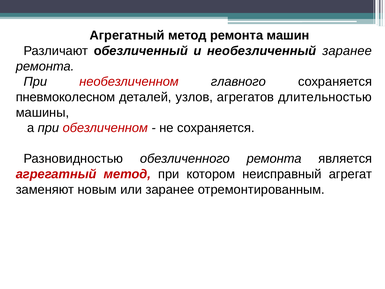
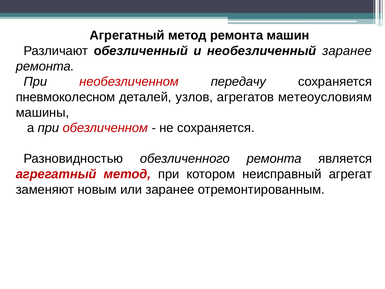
главного: главного -> передачу
длительностью: длительностью -> метеоусловиям
